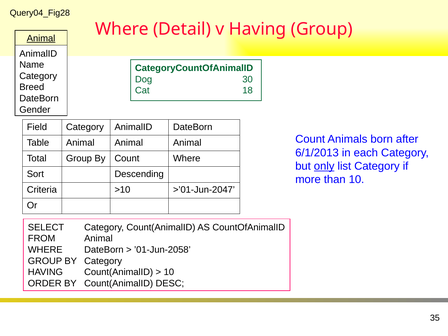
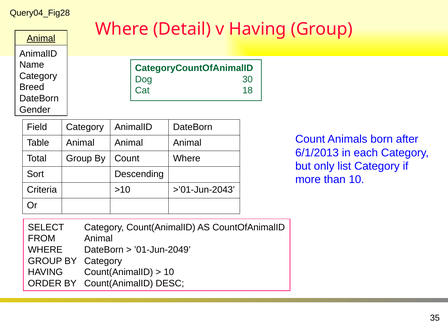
only underline: present -> none
>’01-Jun-2047: >’01-Jun-2047 -> >’01-Jun-2043
’01-Jun-2058: ’01-Jun-2058 -> ’01-Jun-2049
